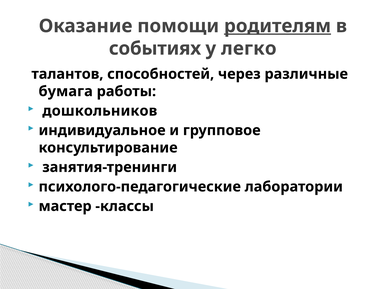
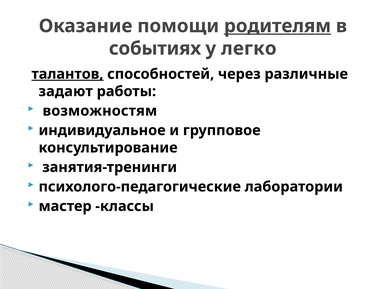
талантов underline: none -> present
бумага: бумага -> задают
дошкольников: дошкольников -> возможностям
